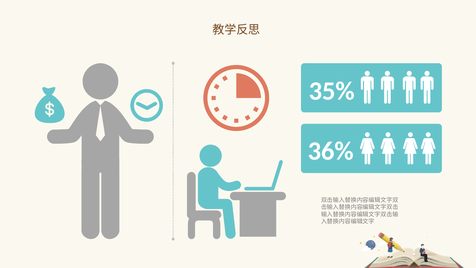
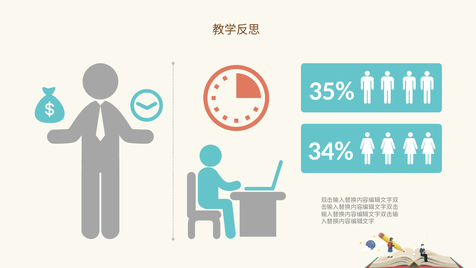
36%: 36% -> 34%
